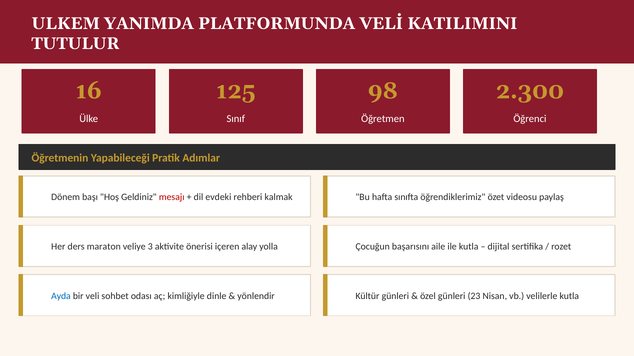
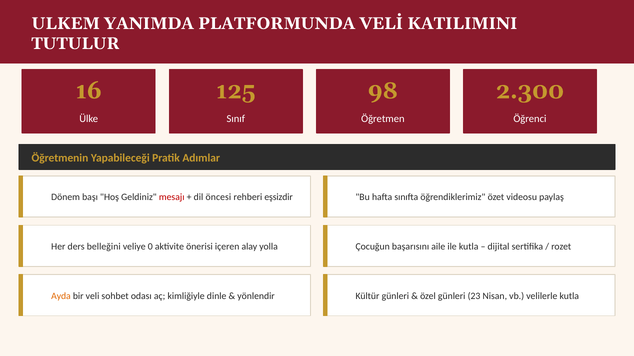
evdeki: evdeki -> öncesi
kalmak: kalmak -> eşsizdir
maraton: maraton -> belleğini
3: 3 -> 0
Ayda colour: blue -> orange
